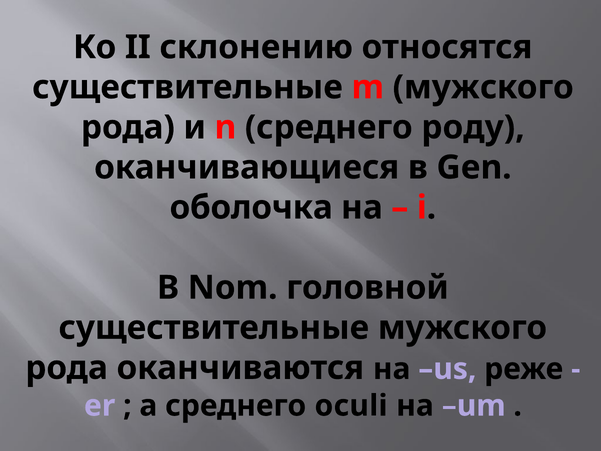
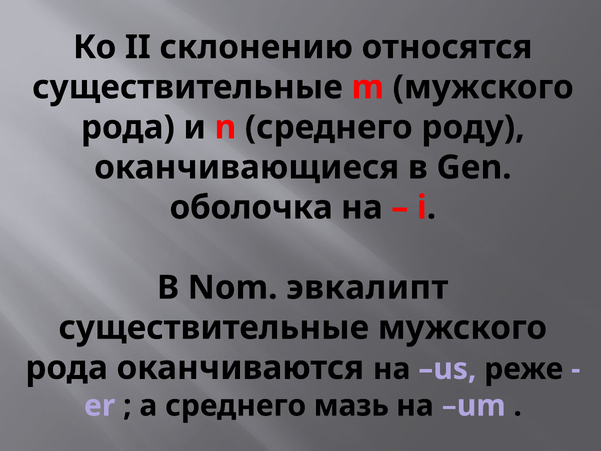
головной: головной -> эвкалипт
oculi: oculi -> мазь
